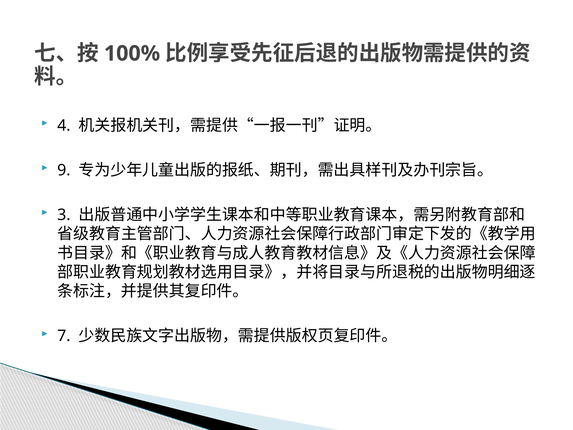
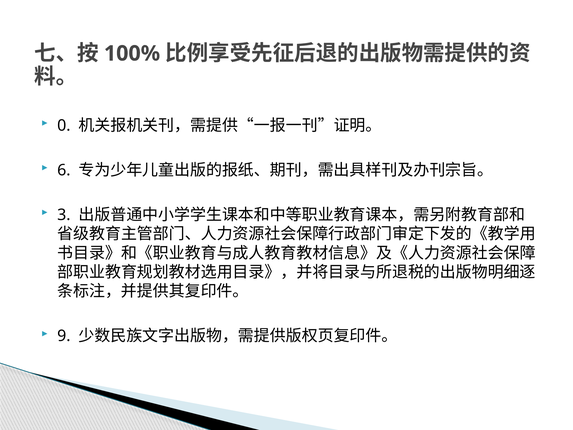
4: 4 -> 0
9: 9 -> 6
7: 7 -> 9
